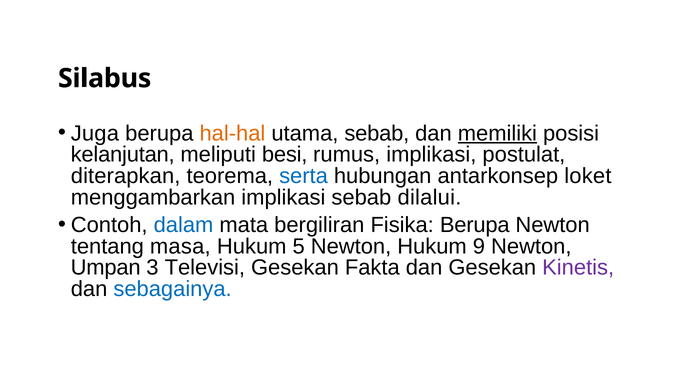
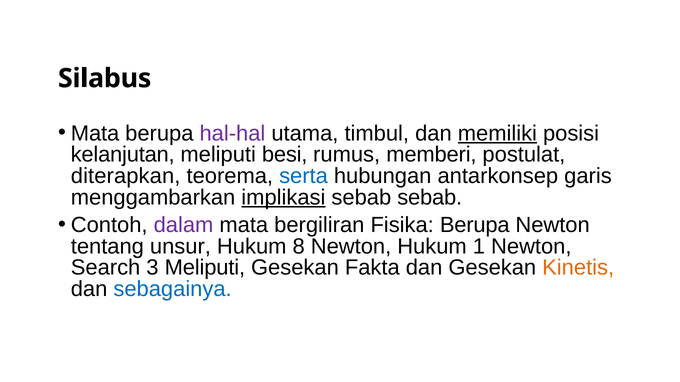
Juga at (95, 133): Juga -> Mata
hal-hal colour: orange -> purple
utama sebab: sebab -> timbul
rumus implikasi: implikasi -> memberi
loket: loket -> garis
implikasi at (283, 198) underline: none -> present
sebab dilalui: dilalui -> sebab
dalam colour: blue -> purple
masa: masa -> unsur
5: 5 -> 8
9: 9 -> 1
Umpan: Umpan -> Search
3 Televisi: Televisi -> Meliputi
Kinetis colour: purple -> orange
